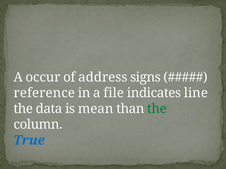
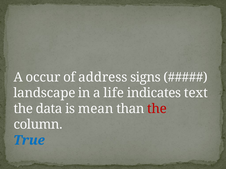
reference: reference -> landscape
file: file -> life
line: line -> text
the at (157, 109) colour: green -> red
